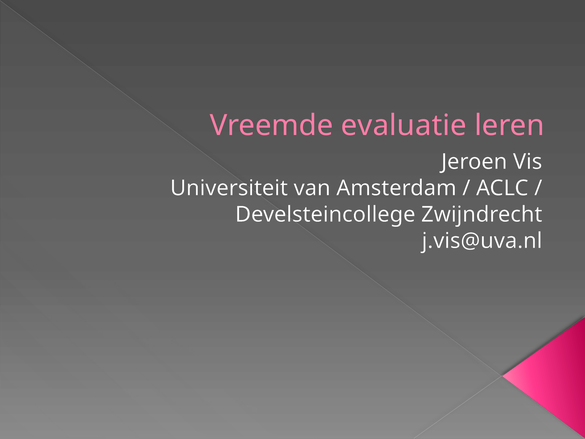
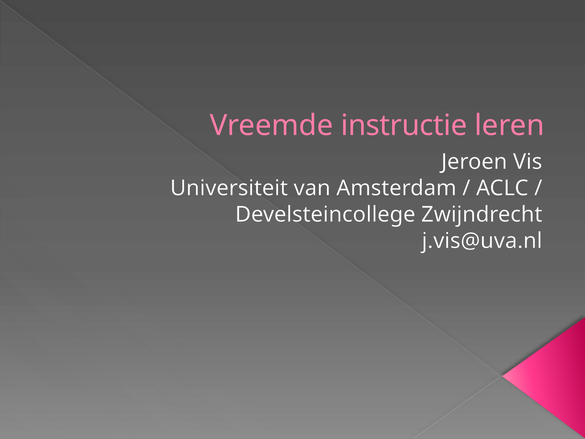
evaluatie: evaluatie -> instructie
